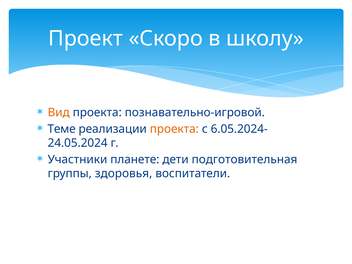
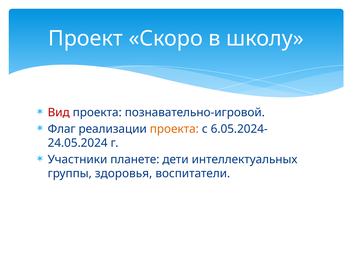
Вид colour: orange -> red
Теме: Теме -> Флаг
подготовительная: подготовительная -> интеллектуальных
